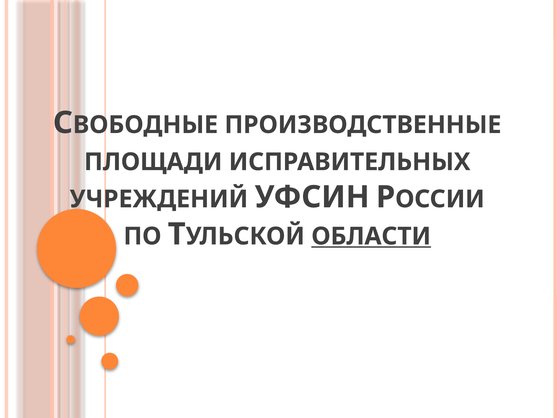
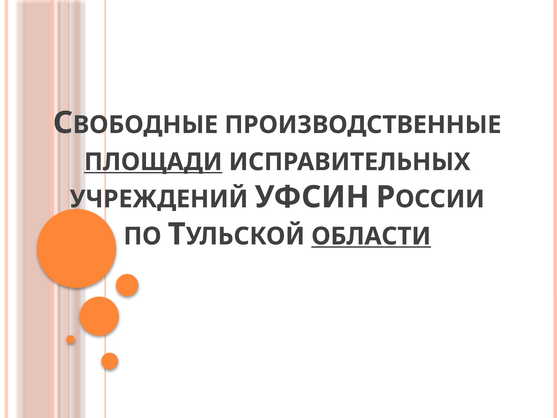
ПЛОЩАДИ underline: none -> present
